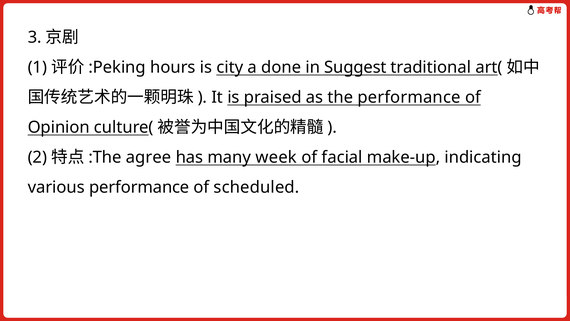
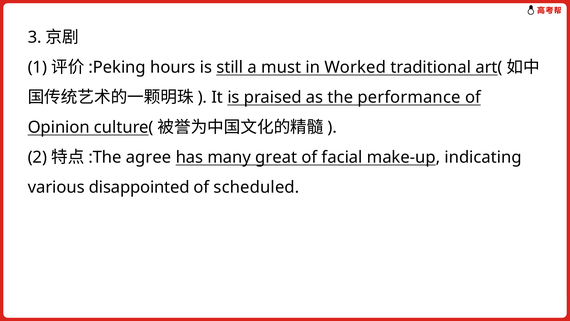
city: city -> still
done: done -> must
Suggest: Suggest -> Worked
week: week -> great
various performance: performance -> disappointed
